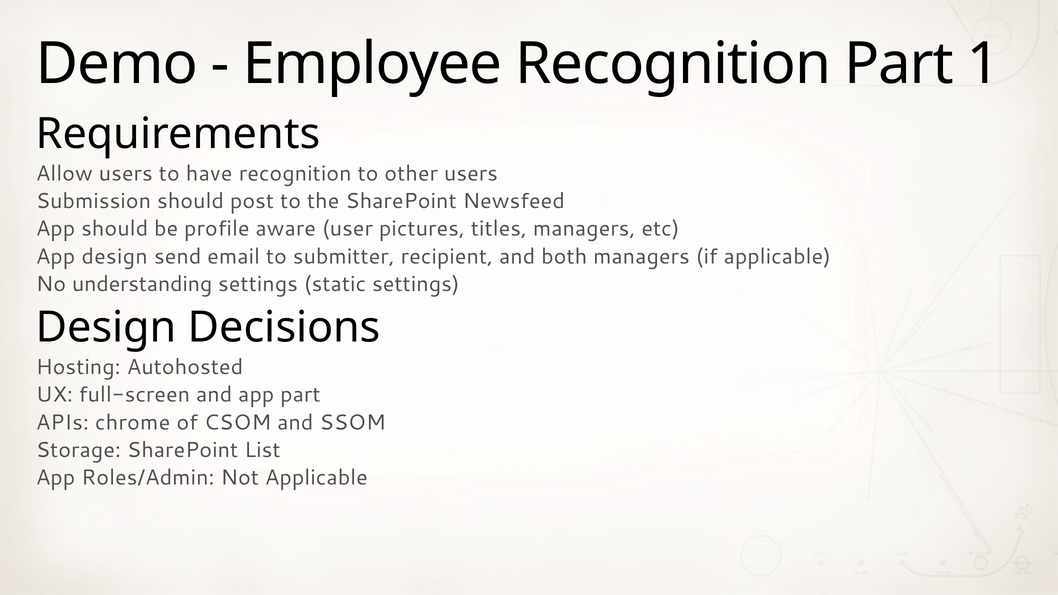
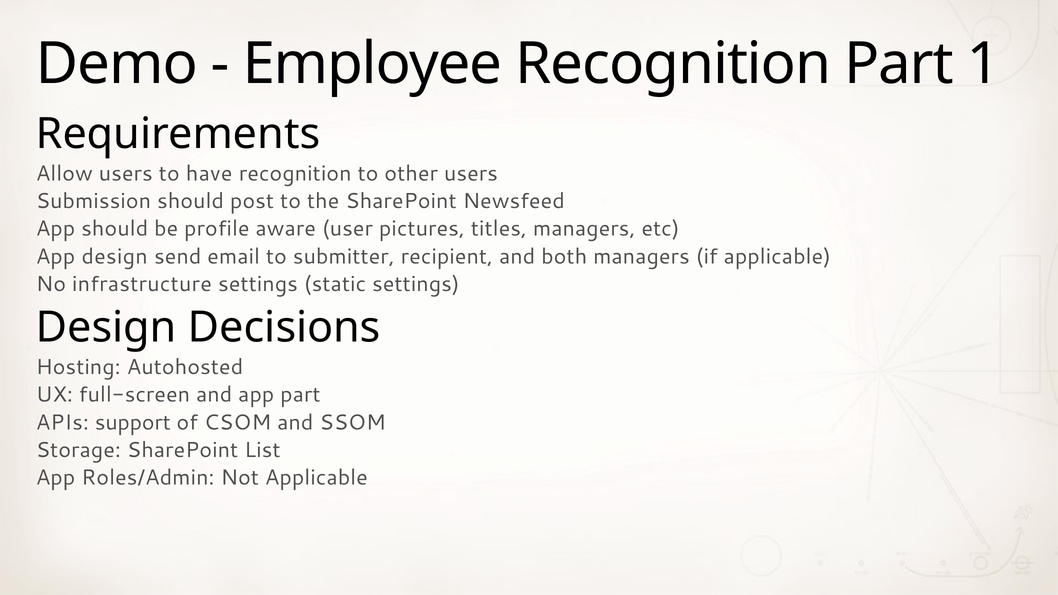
understanding: understanding -> infrastructure
chrome: chrome -> support
